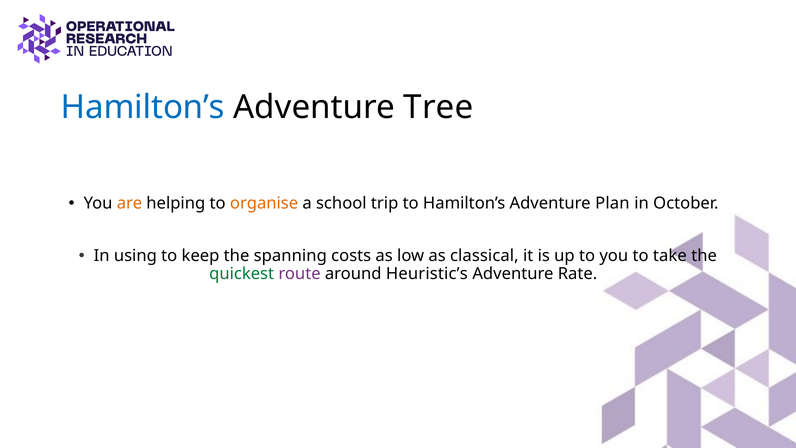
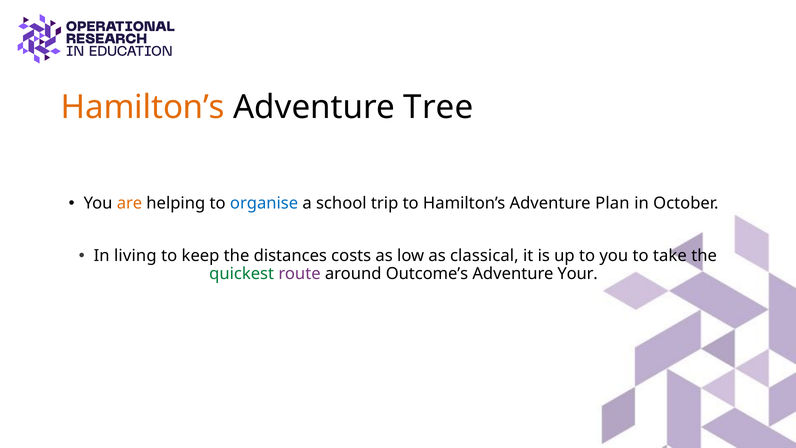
Hamilton’s at (143, 107) colour: blue -> orange
organise colour: orange -> blue
using: using -> living
spanning: spanning -> distances
Heuristic’s: Heuristic’s -> Outcome’s
Rate: Rate -> Your
